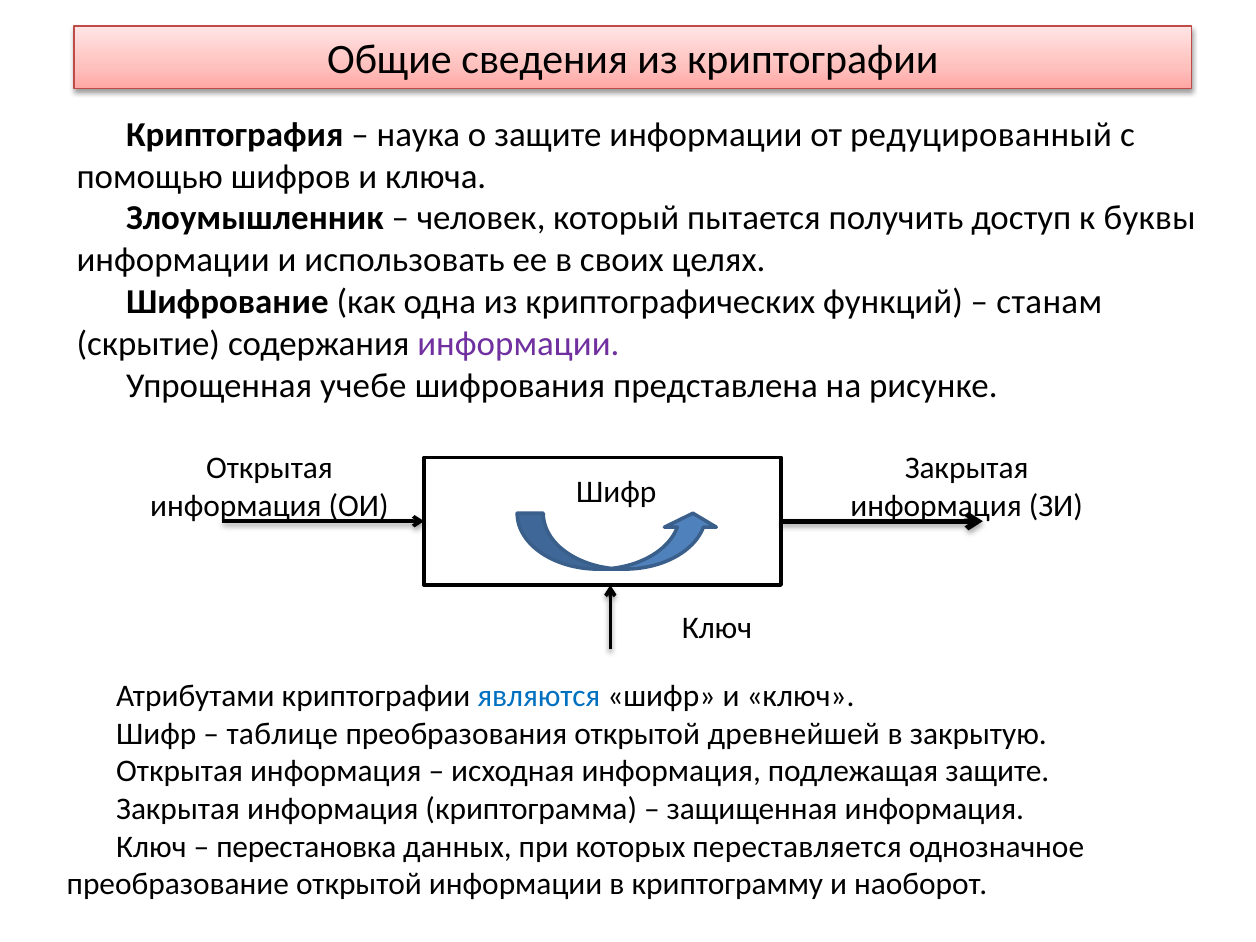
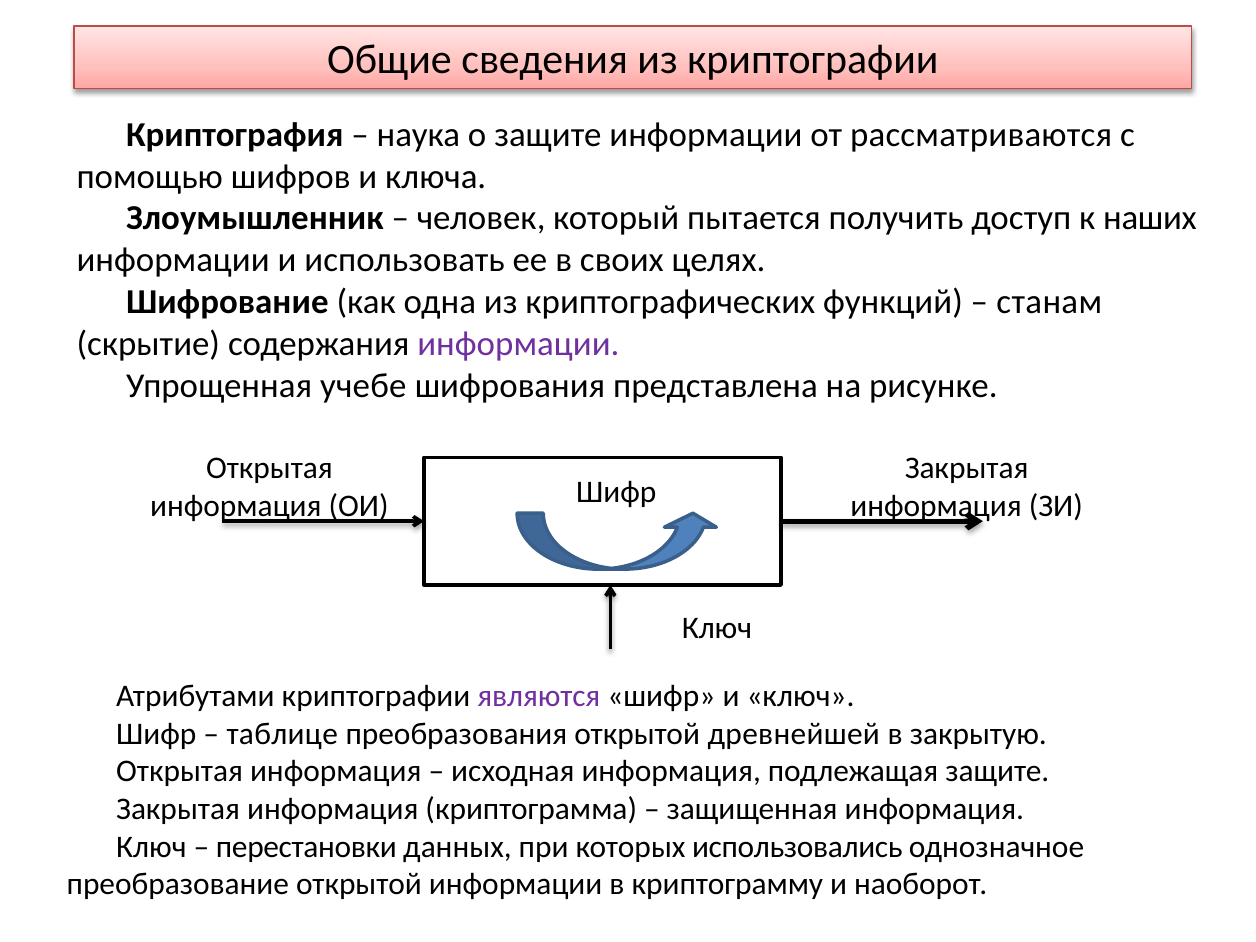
редуцированный: редуцированный -> рассматриваются
буквы: буквы -> наших
являются colour: blue -> purple
перестановка: перестановка -> перестановки
переставляется: переставляется -> использовались
